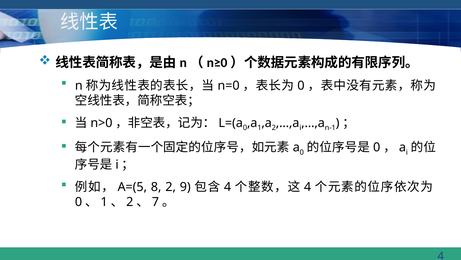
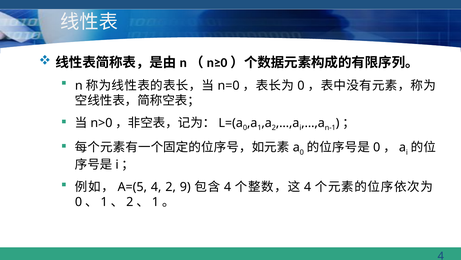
8 at (156, 187): 8 -> 4
7 at (155, 201): 7 -> 1
